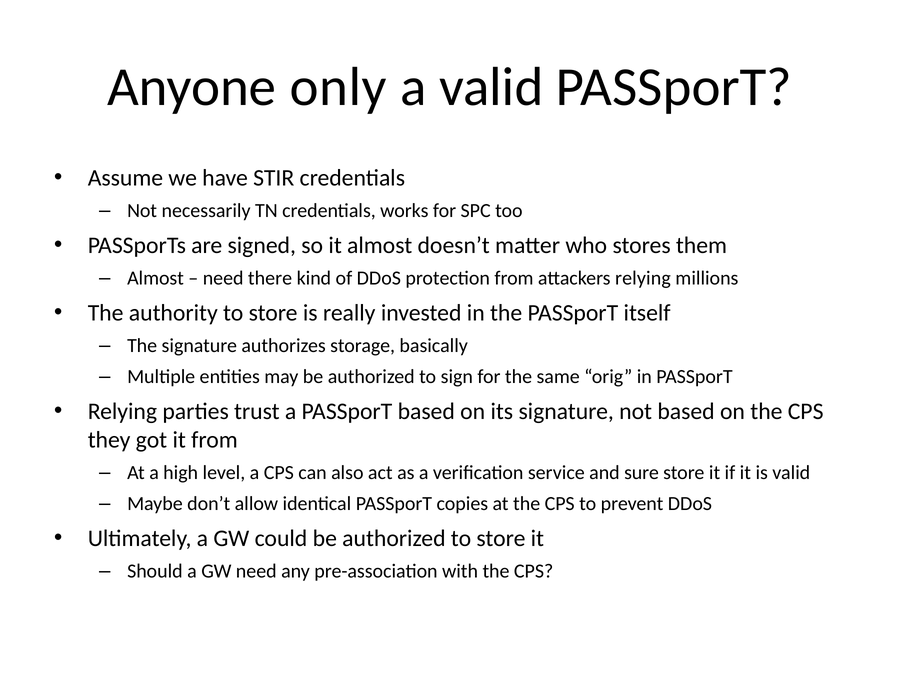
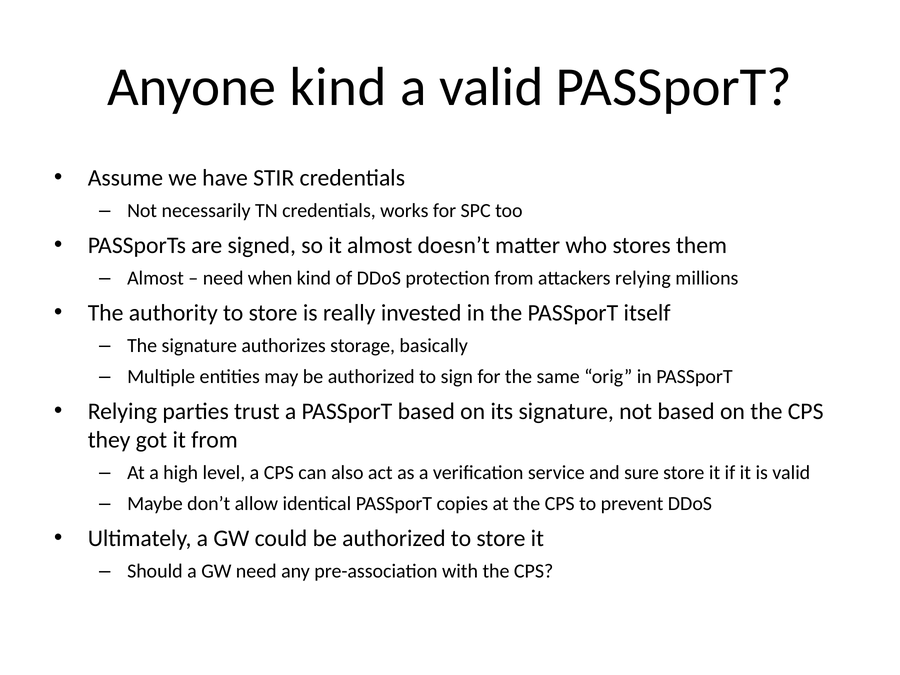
Anyone only: only -> kind
there: there -> when
